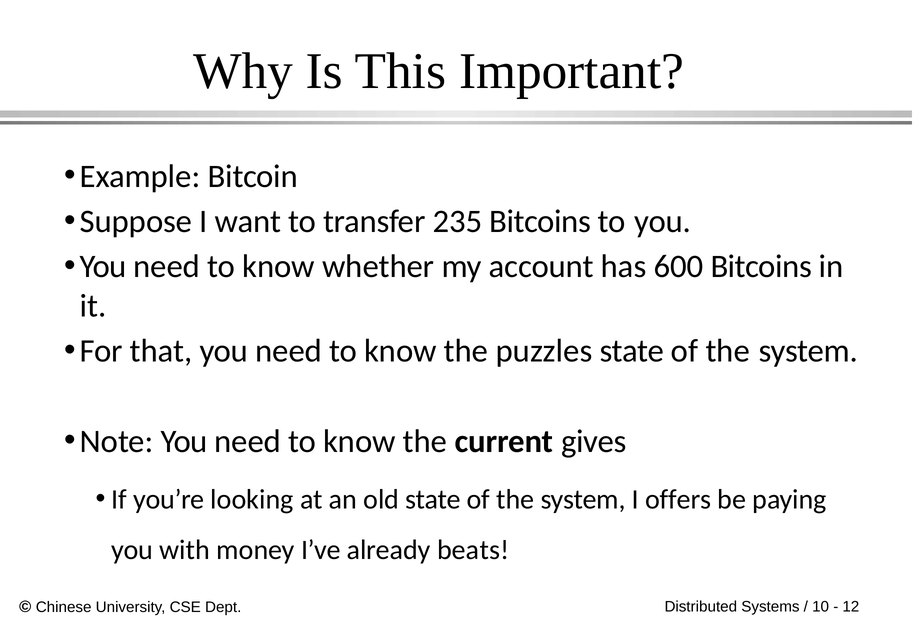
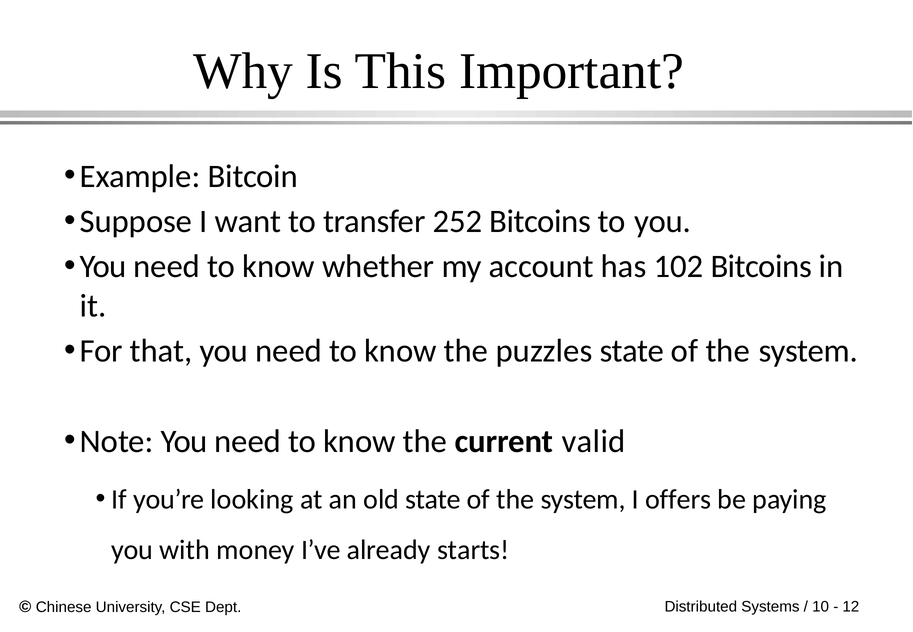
235: 235 -> 252
600: 600 -> 102
gives: gives -> valid
beats: beats -> starts
